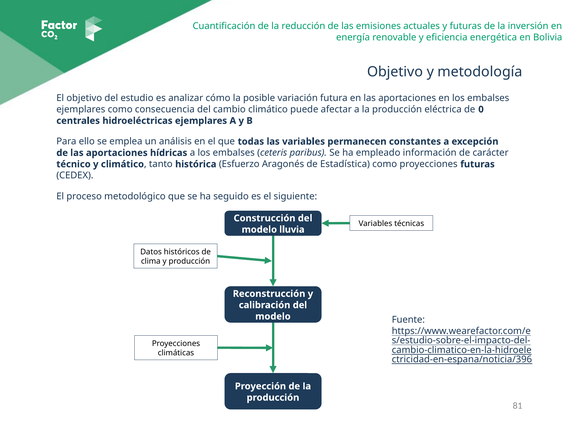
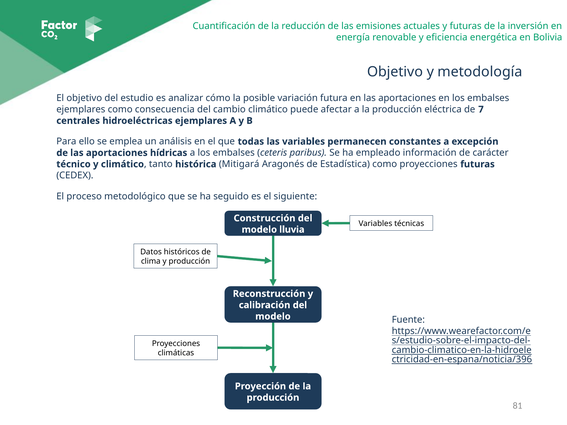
0: 0 -> 7
Esfuerzo: Esfuerzo -> Mitigará
